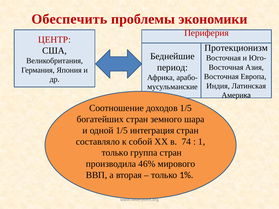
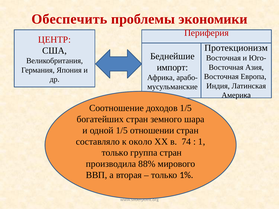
период: период -> импорт
интеграция: интеграция -> отношении
собой: собой -> около
46%: 46% -> 88%
